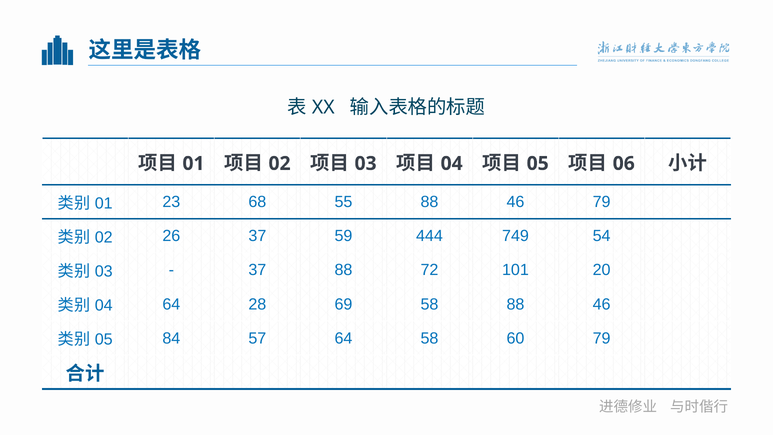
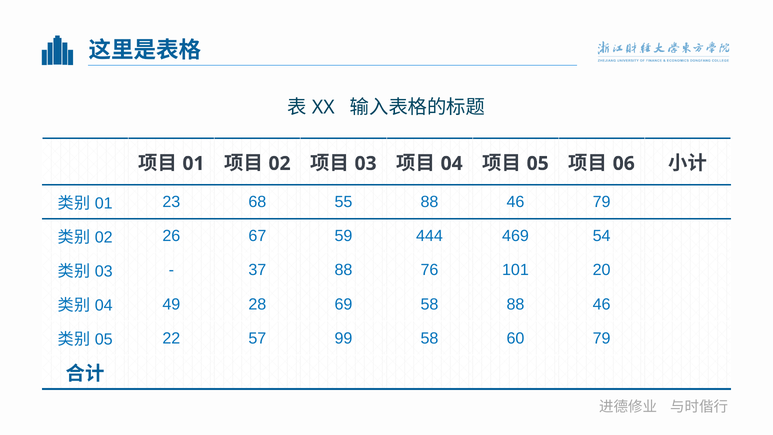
26 37: 37 -> 67
749: 749 -> 469
72: 72 -> 76
64 at (171, 304): 64 -> 49
84: 84 -> 22
57 64: 64 -> 99
